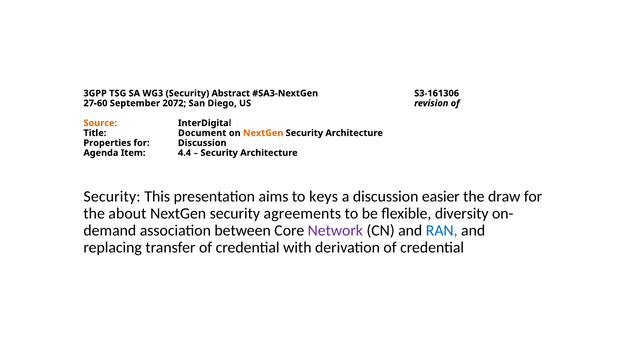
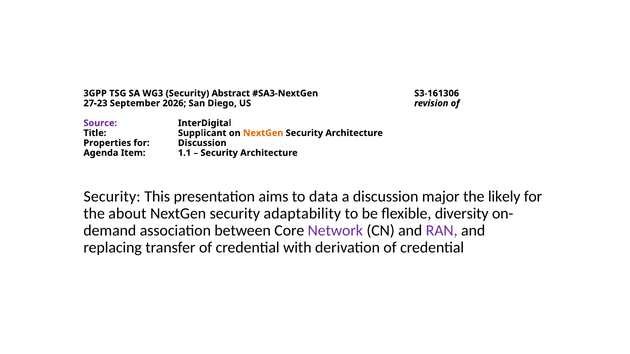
27-60: 27-60 -> 27-23
2072: 2072 -> 2026
Source colour: orange -> purple
Document: Document -> Supplicant
4.4: 4.4 -> 1.1
keys: keys -> data
easier: easier -> major
draw: draw -> likely
agreements: agreements -> adaptability
RAN colour: blue -> purple
